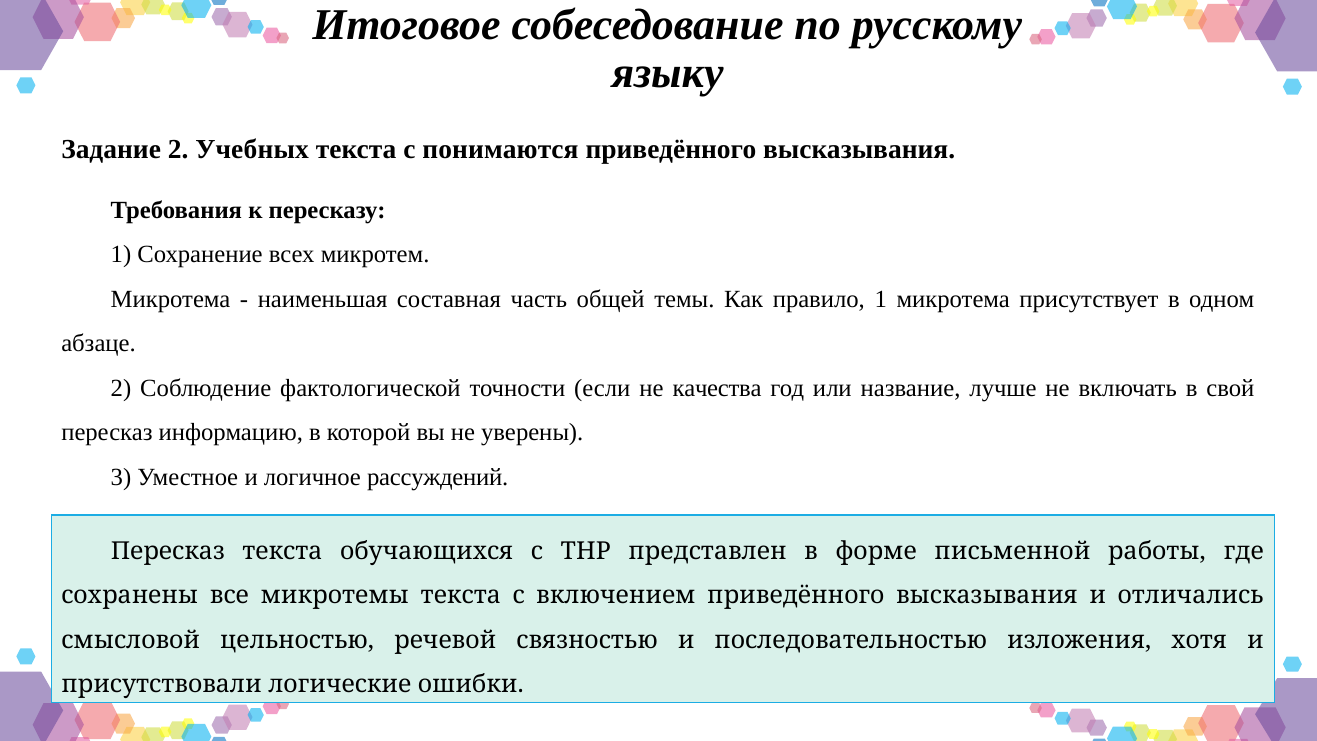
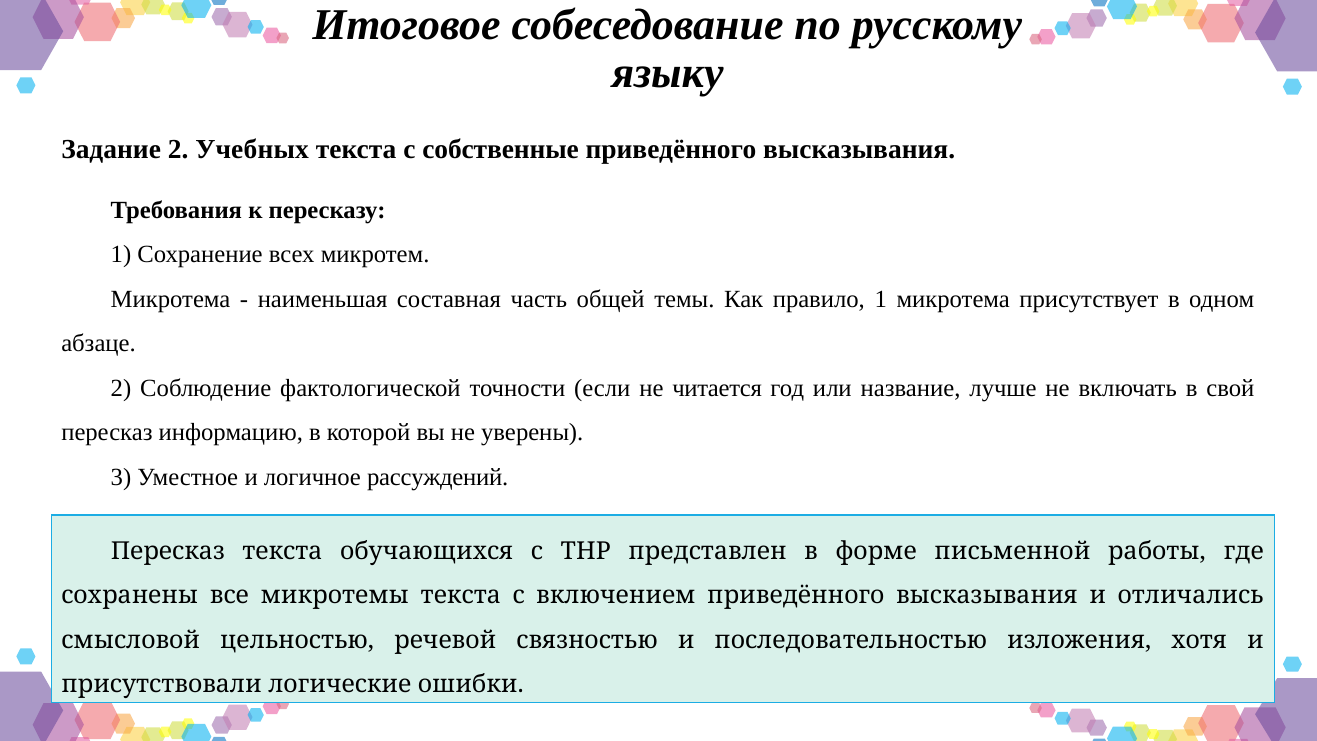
понимаются: понимаются -> собственные
качества: качества -> читается
